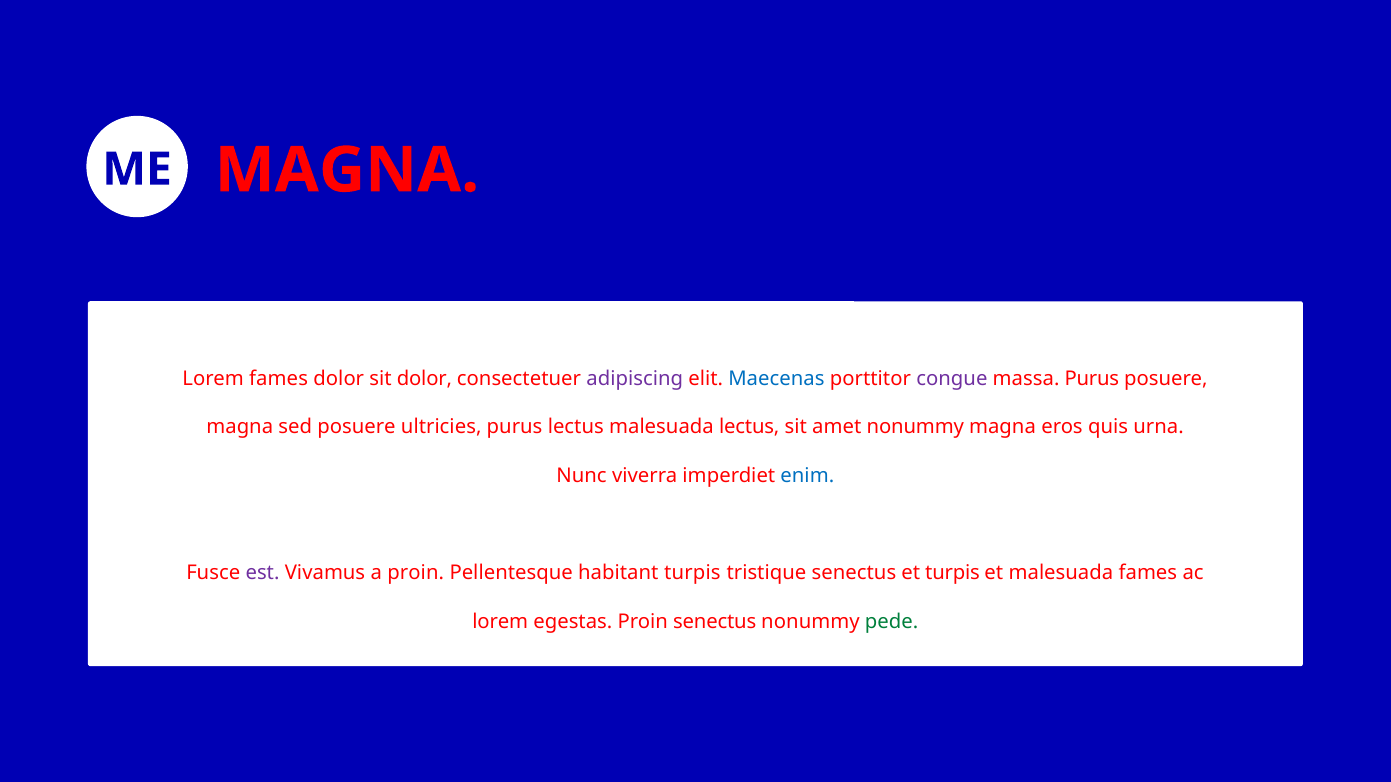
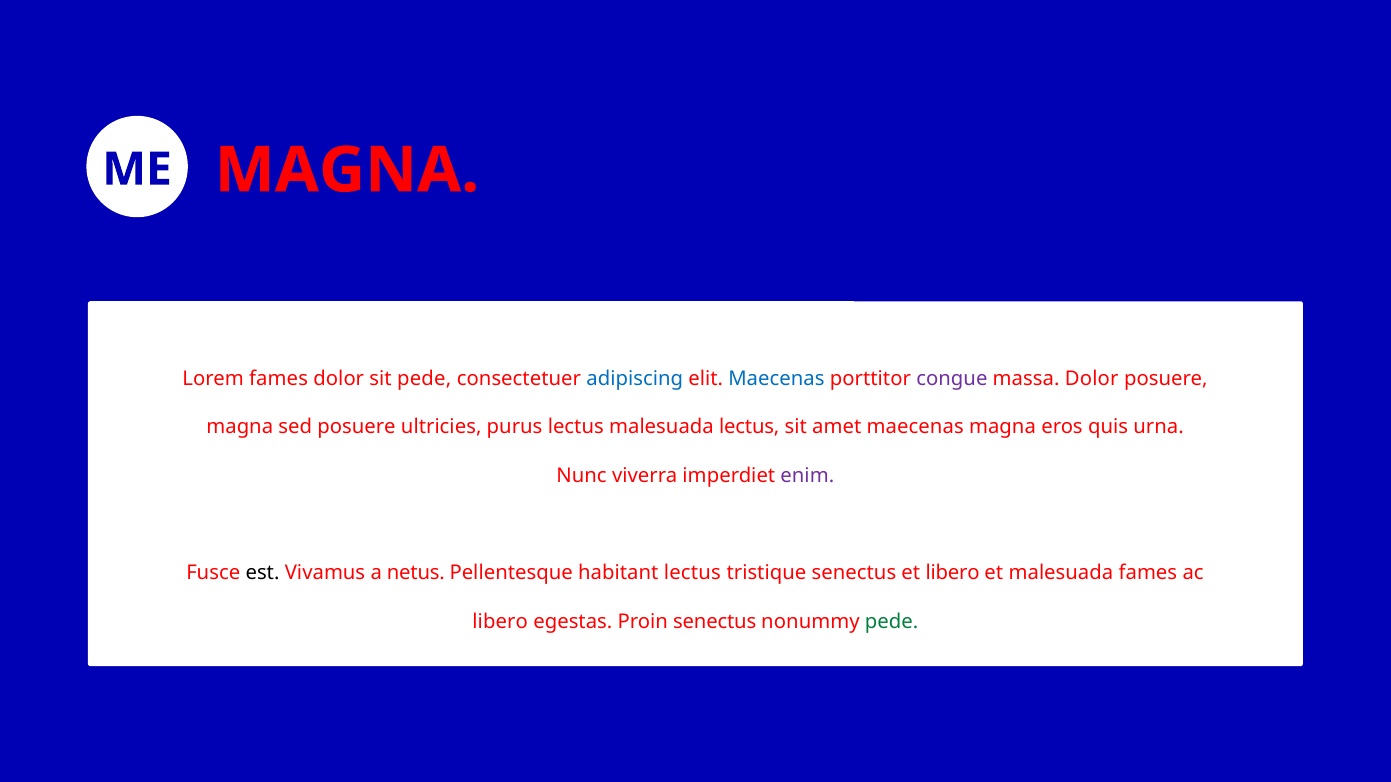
sit dolor: dolor -> pede
adipiscing colour: purple -> blue
massa Purus: Purus -> Dolor
amet nonummy: nonummy -> maecenas
enim colour: blue -> purple
est colour: purple -> black
a proin: proin -> netus
habitant turpis: turpis -> lectus
et turpis: turpis -> libero
lorem at (500, 622): lorem -> libero
